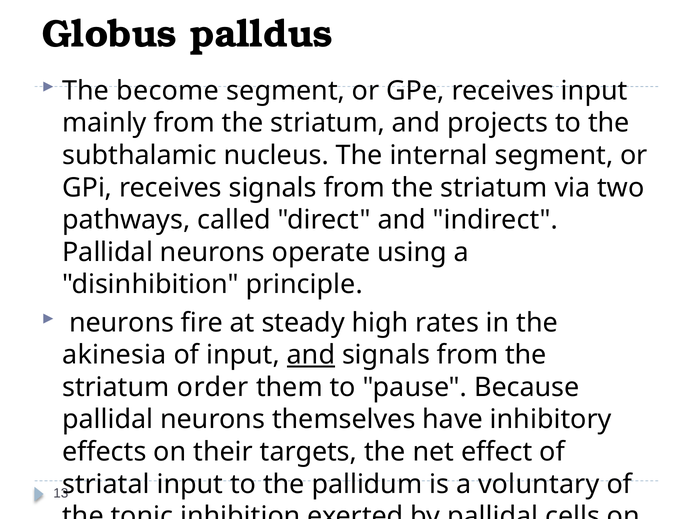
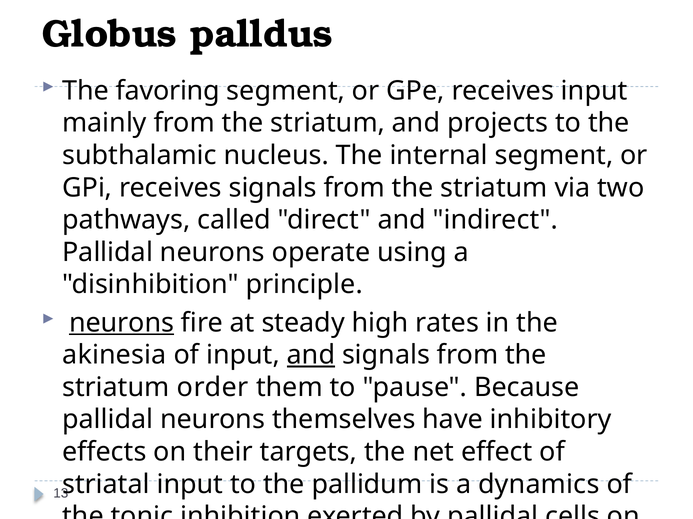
become: become -> favoring
neurons at (122, 323) underline: none -> present
voluntary: voluntary -> dynamics
